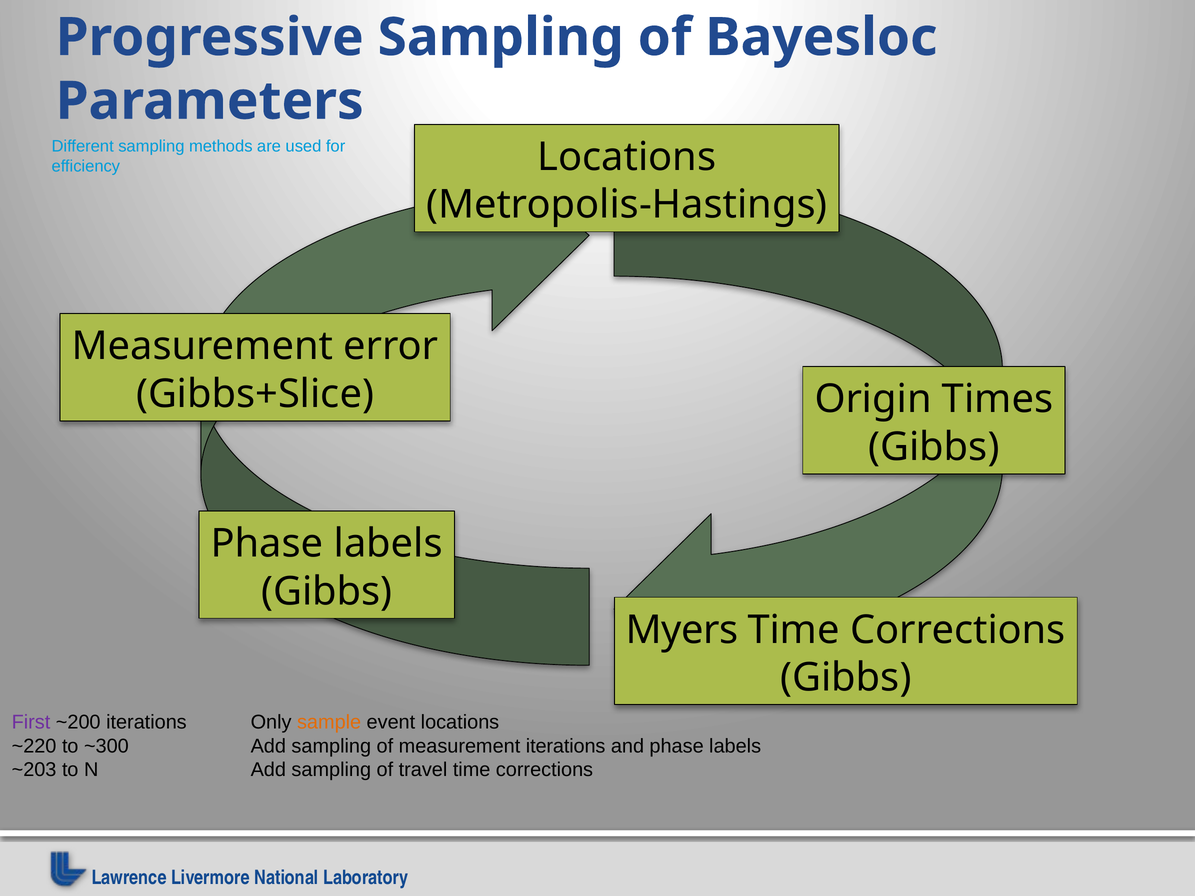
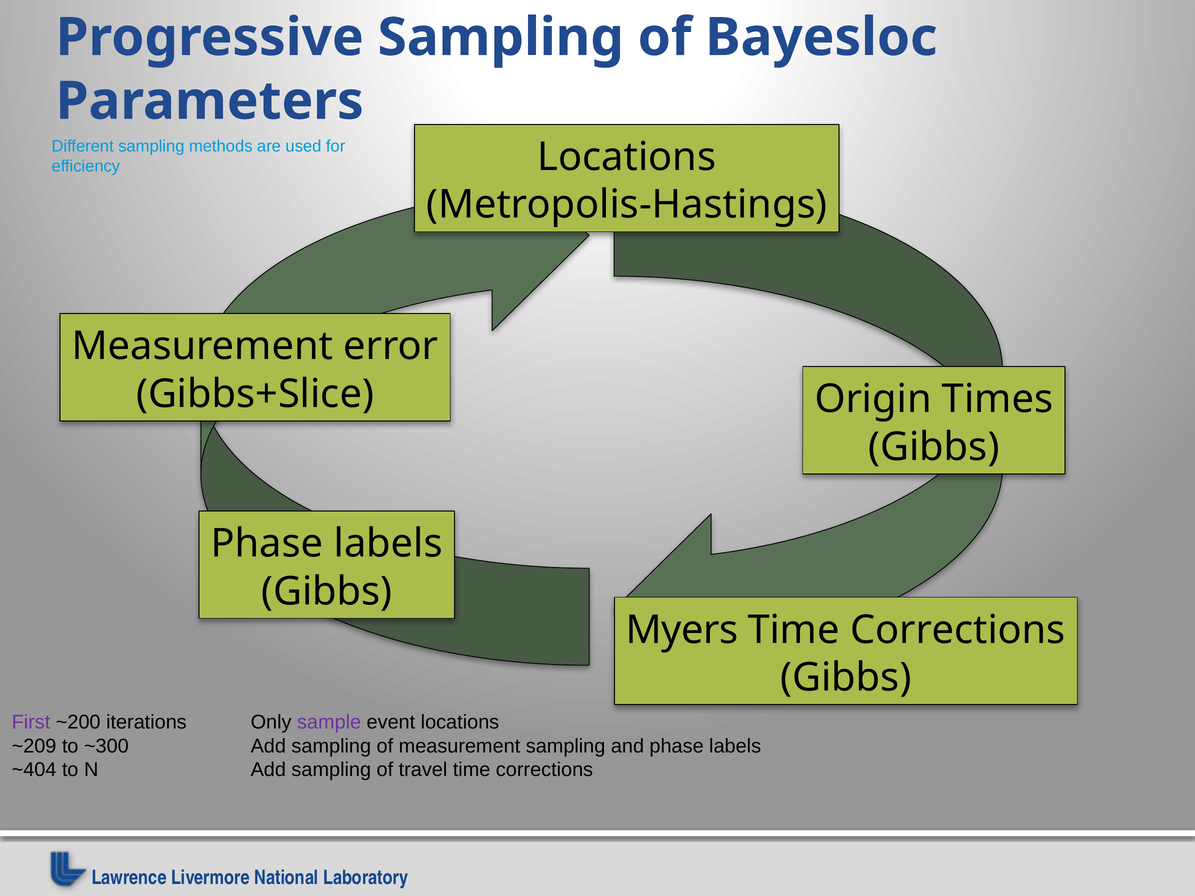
sample colour: orange -> purple
~220: ~220 -> ~209
measurement iterations: iterations -> sampling
~203: ~203 -> ~404
